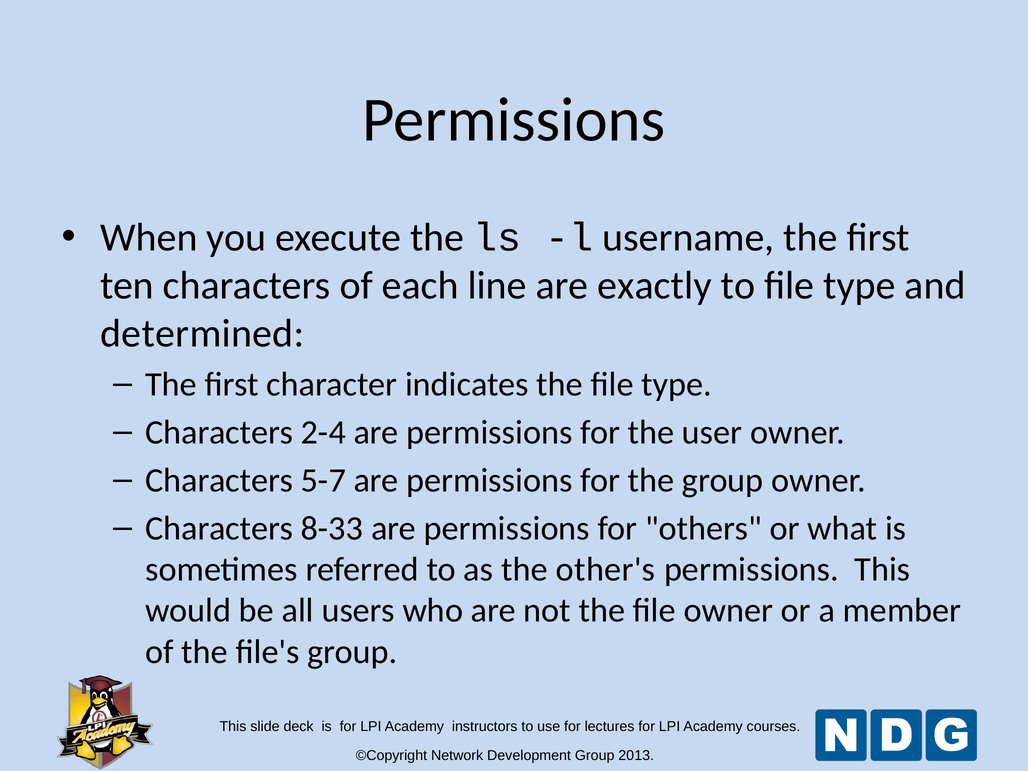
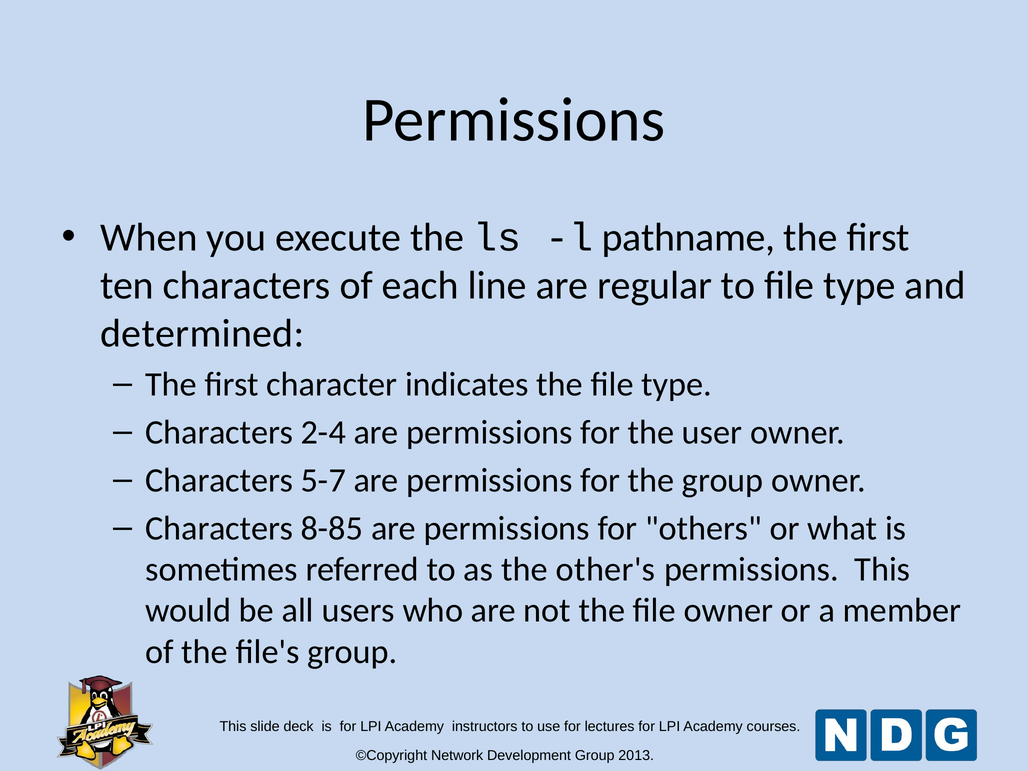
username: username -> pathname
exactly: exactly -> regular
8-33: 8-33 -> 8-85
